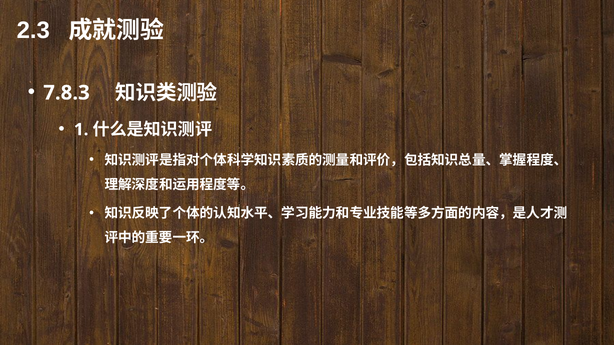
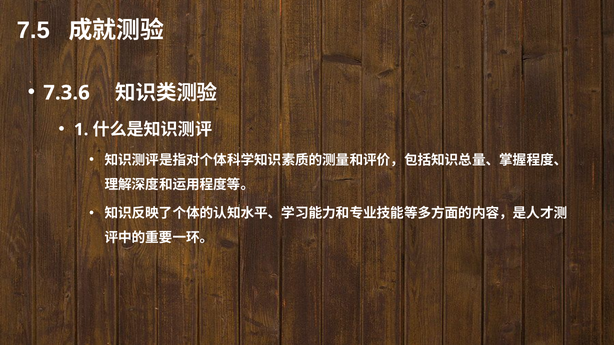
2.3: 2.3 -> 7.5
7.8.3: 7.8.3 -> 7.3.6
